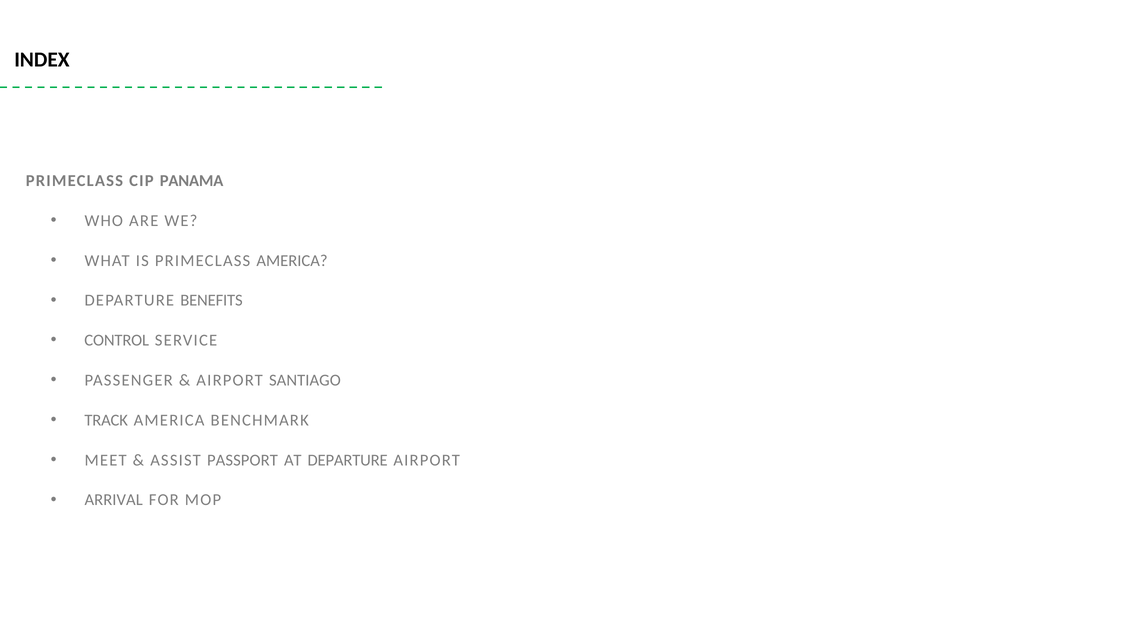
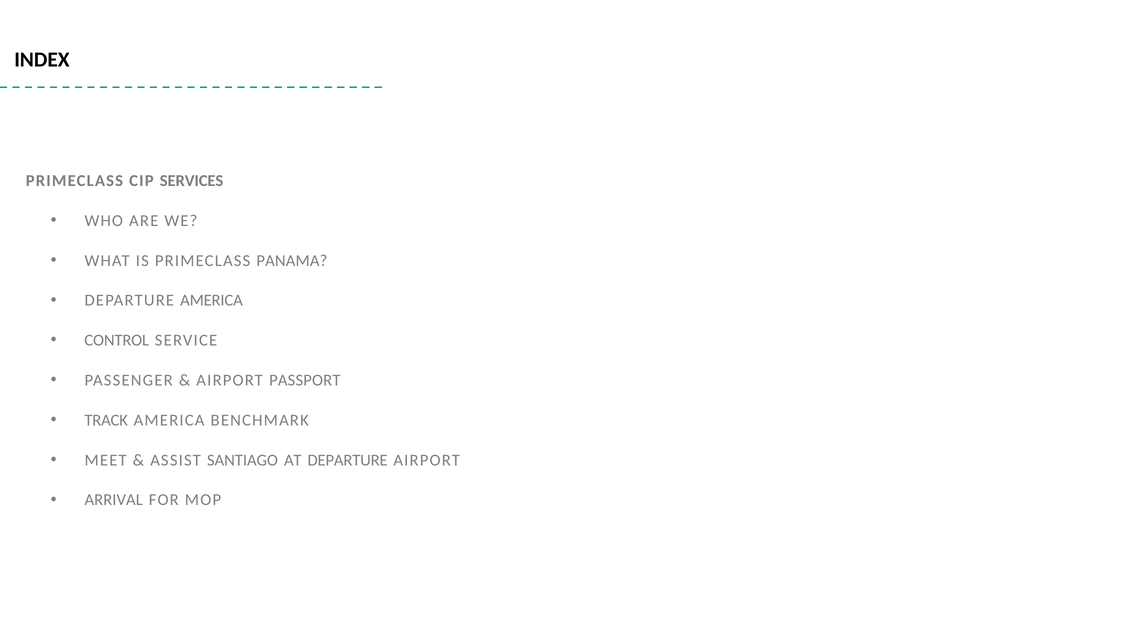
PANAMA: PANAMA -> SERVICES
PRIMECLASS AMERICA: AMERICA -> PANAMA
DEPARTURE BENEFITS: BENEFITS -> AMERICA
SANTIAGO: SANTIAGO -> PASSPORT
PASSPORT: PASSPORT -> SANTIAGO
